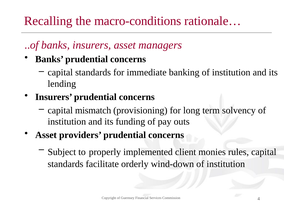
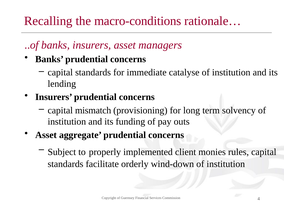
banking: banking -> catalyse
providers: providers -> aggregate
